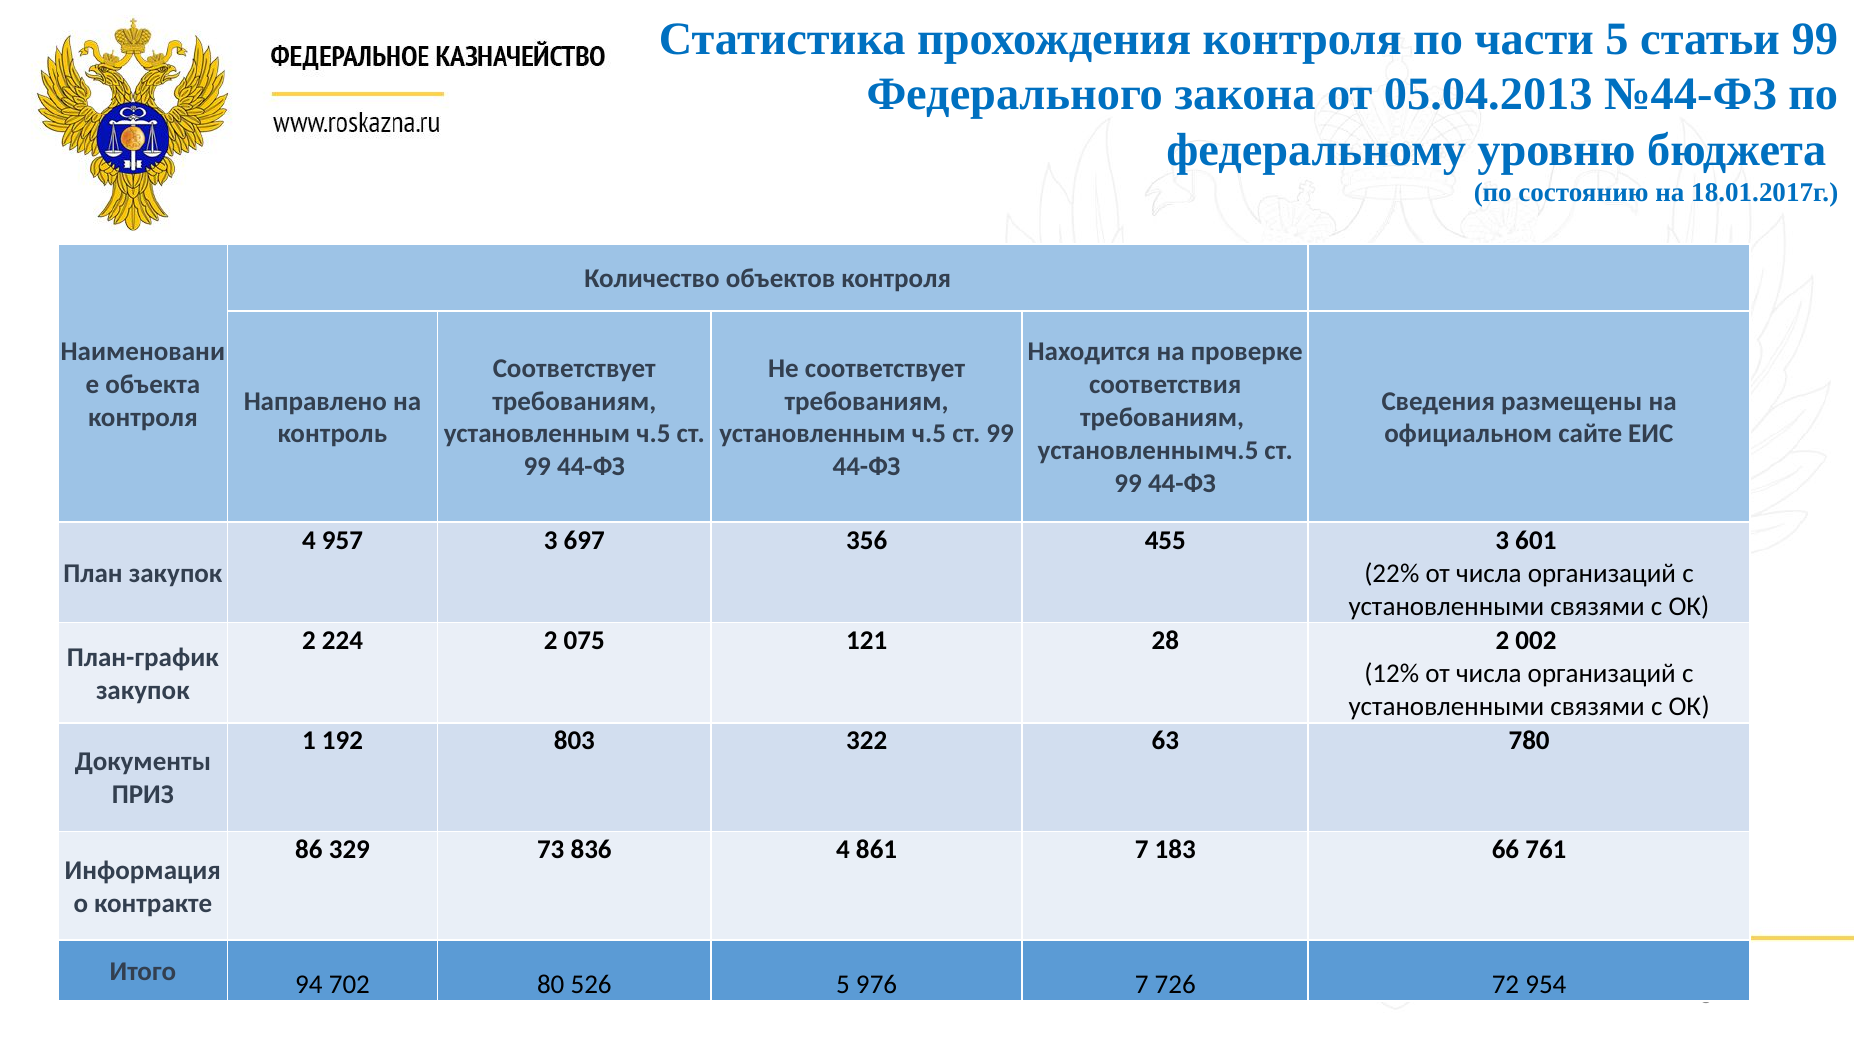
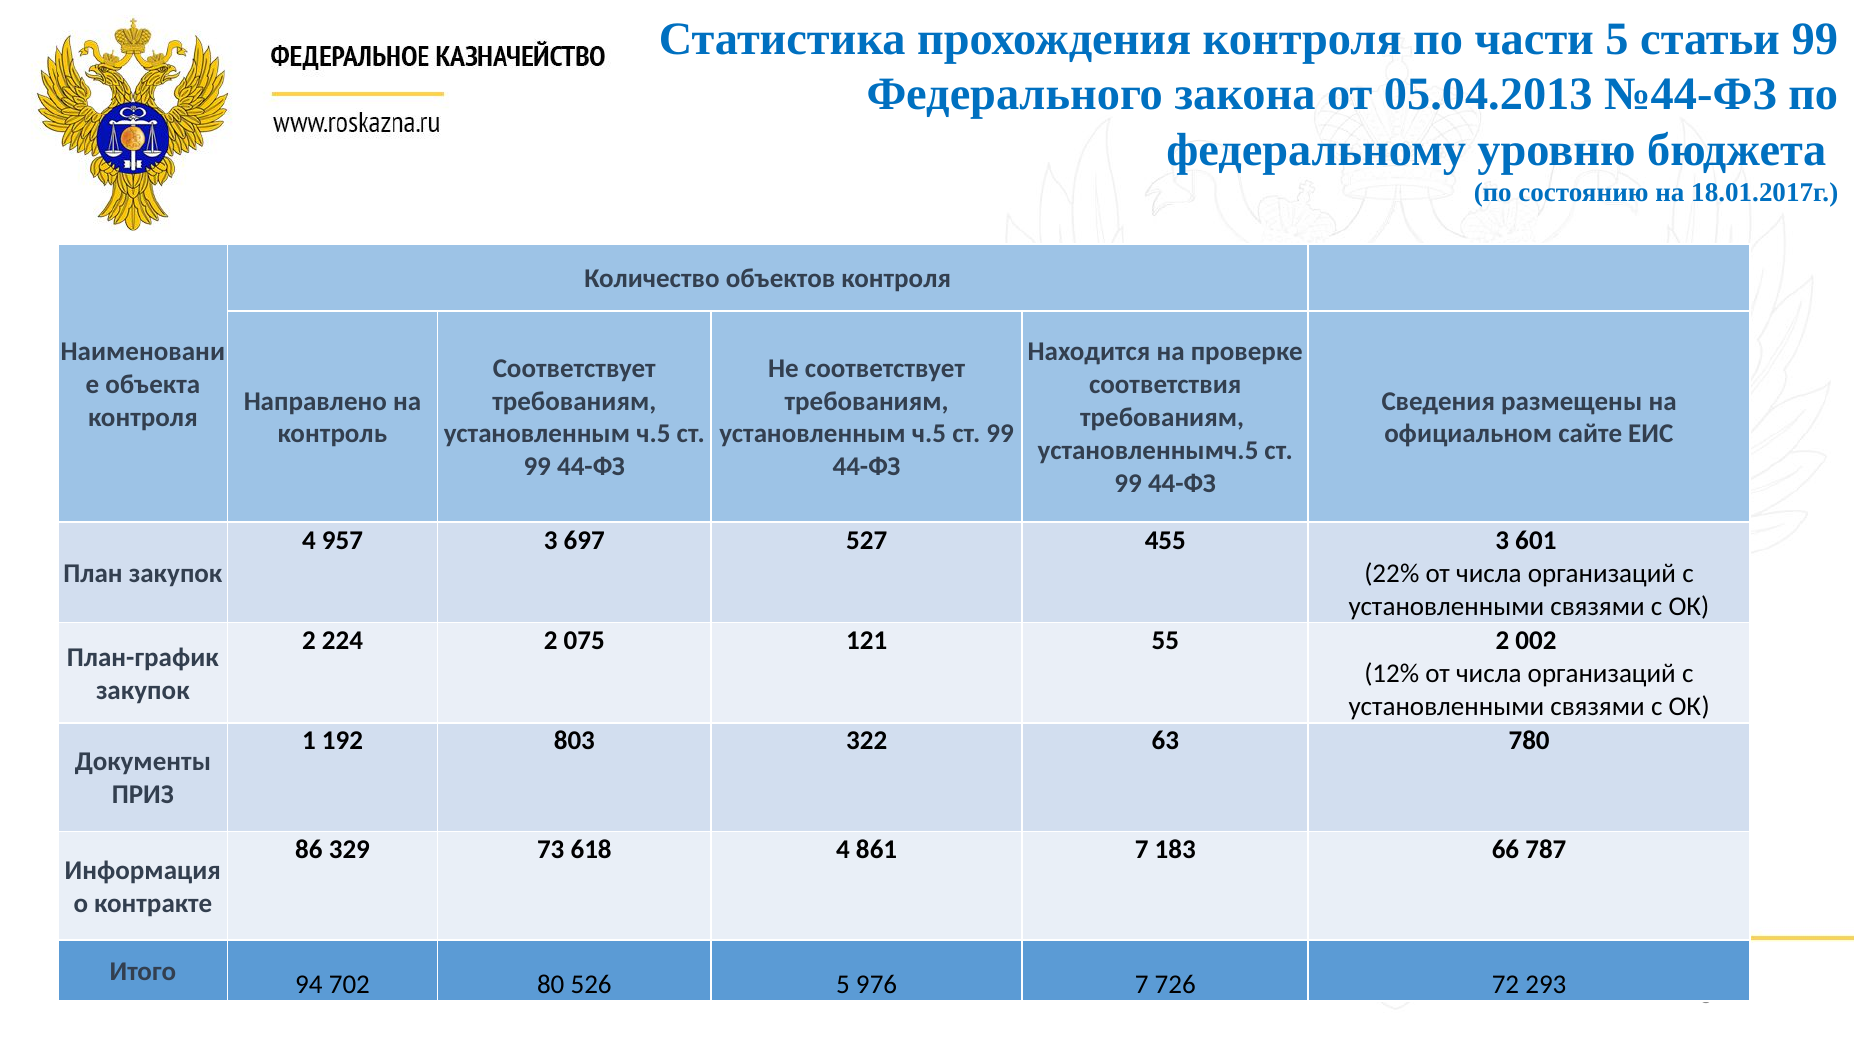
356: 356 -> 527
28: 28 -> 55
836: 836 -> 618
761: 761 -> 787
954: 954 -> 293
